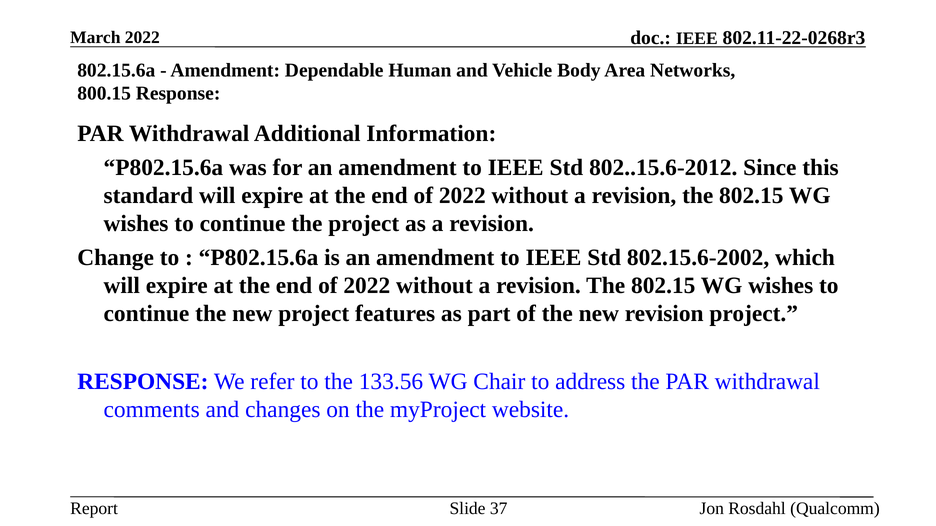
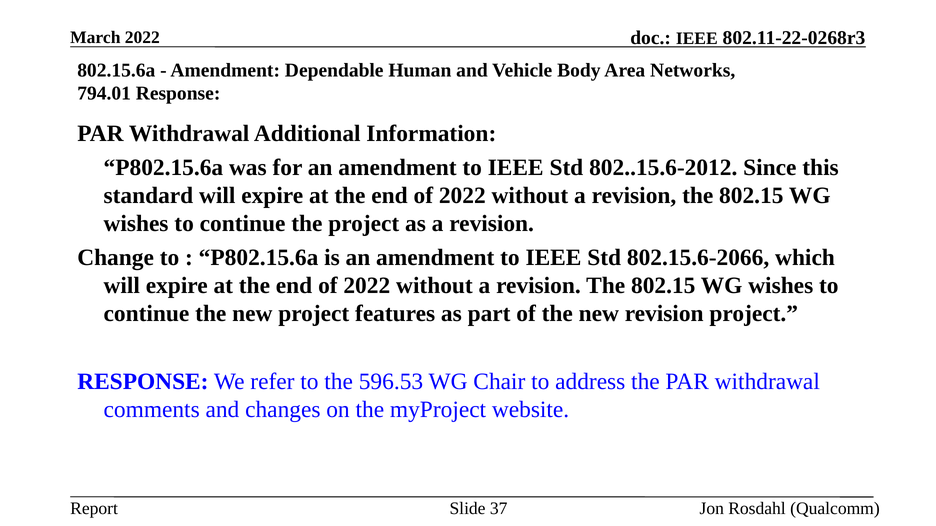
800.15: 800.15 -> 794.01
802.15.6-2002: 802.15.6-2002 -> 802.15.6-2066
133.56: 133.56 -> 596.53
